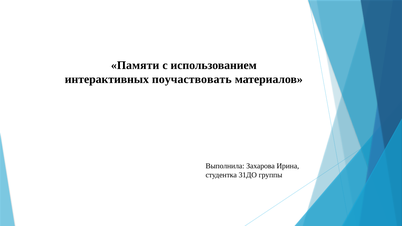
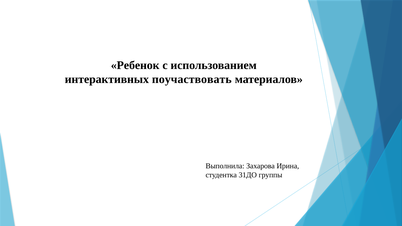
Памяти: Памяти -> Ребенок
